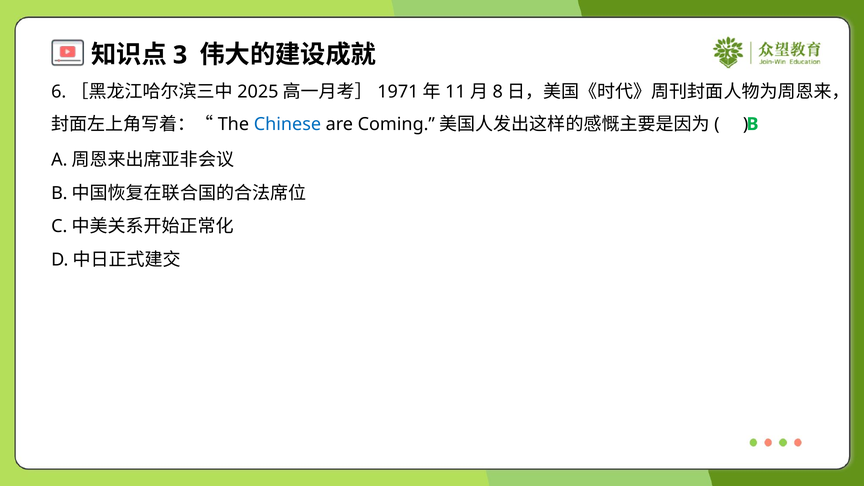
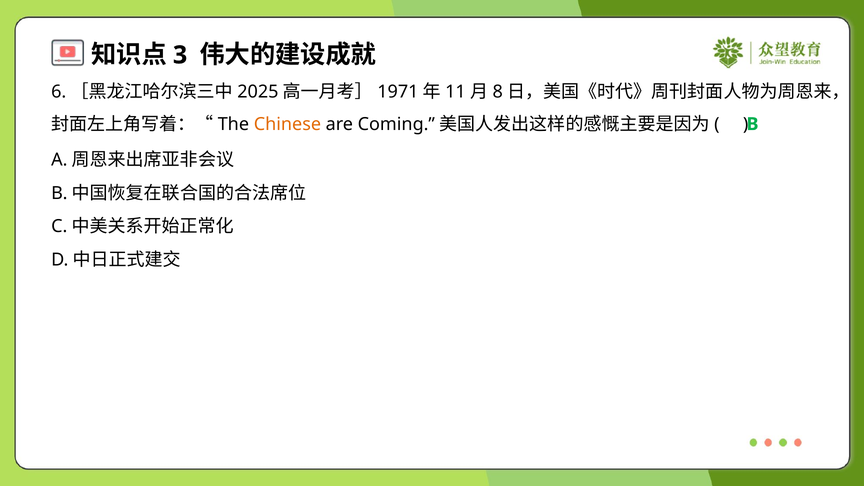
Chinese colour: blue -> orange
